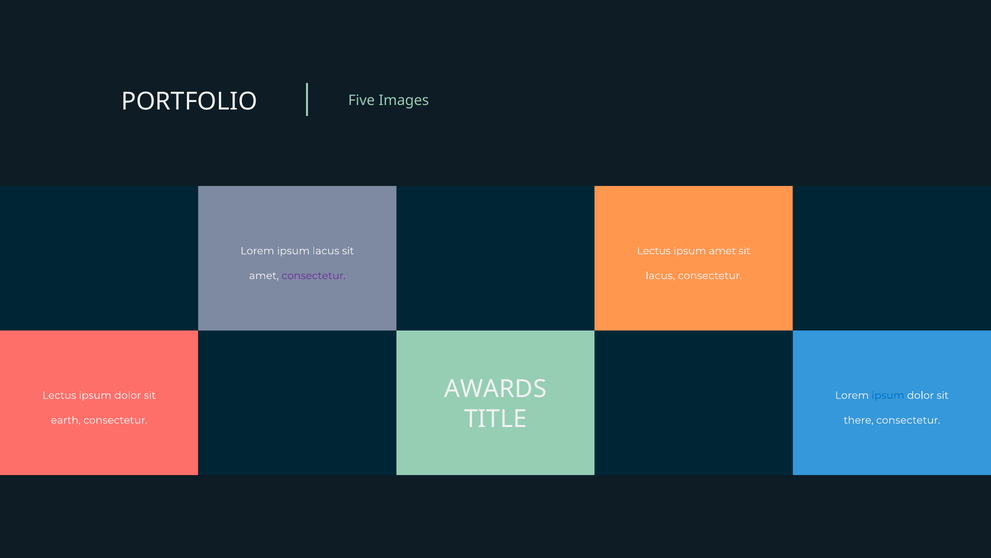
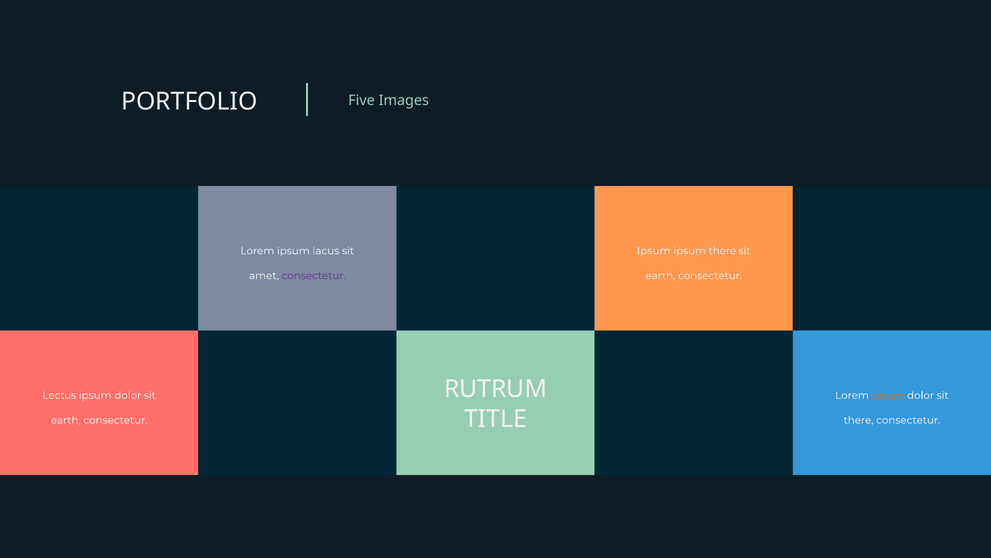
Lectus at (654, 251): Lectus -> Ipsum
ipsum amet: amet -> there
lacus at (660, 275): lacus -> earth
AWARDS: AWARDS -> RUTRUM
ipsum at (888, 395) colour: blue -> orange
